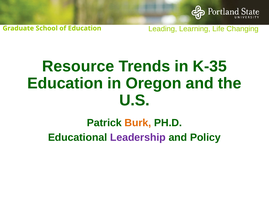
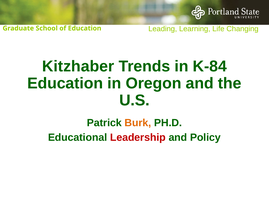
Resource: Resource -> Kitzhaber
K-35: K-35 -> K-84
Leadership colour: purple -> red
